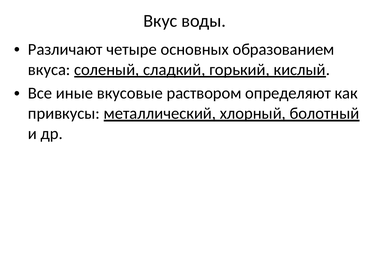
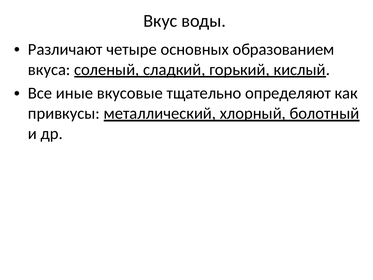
раствором: раствором -> тщательно
